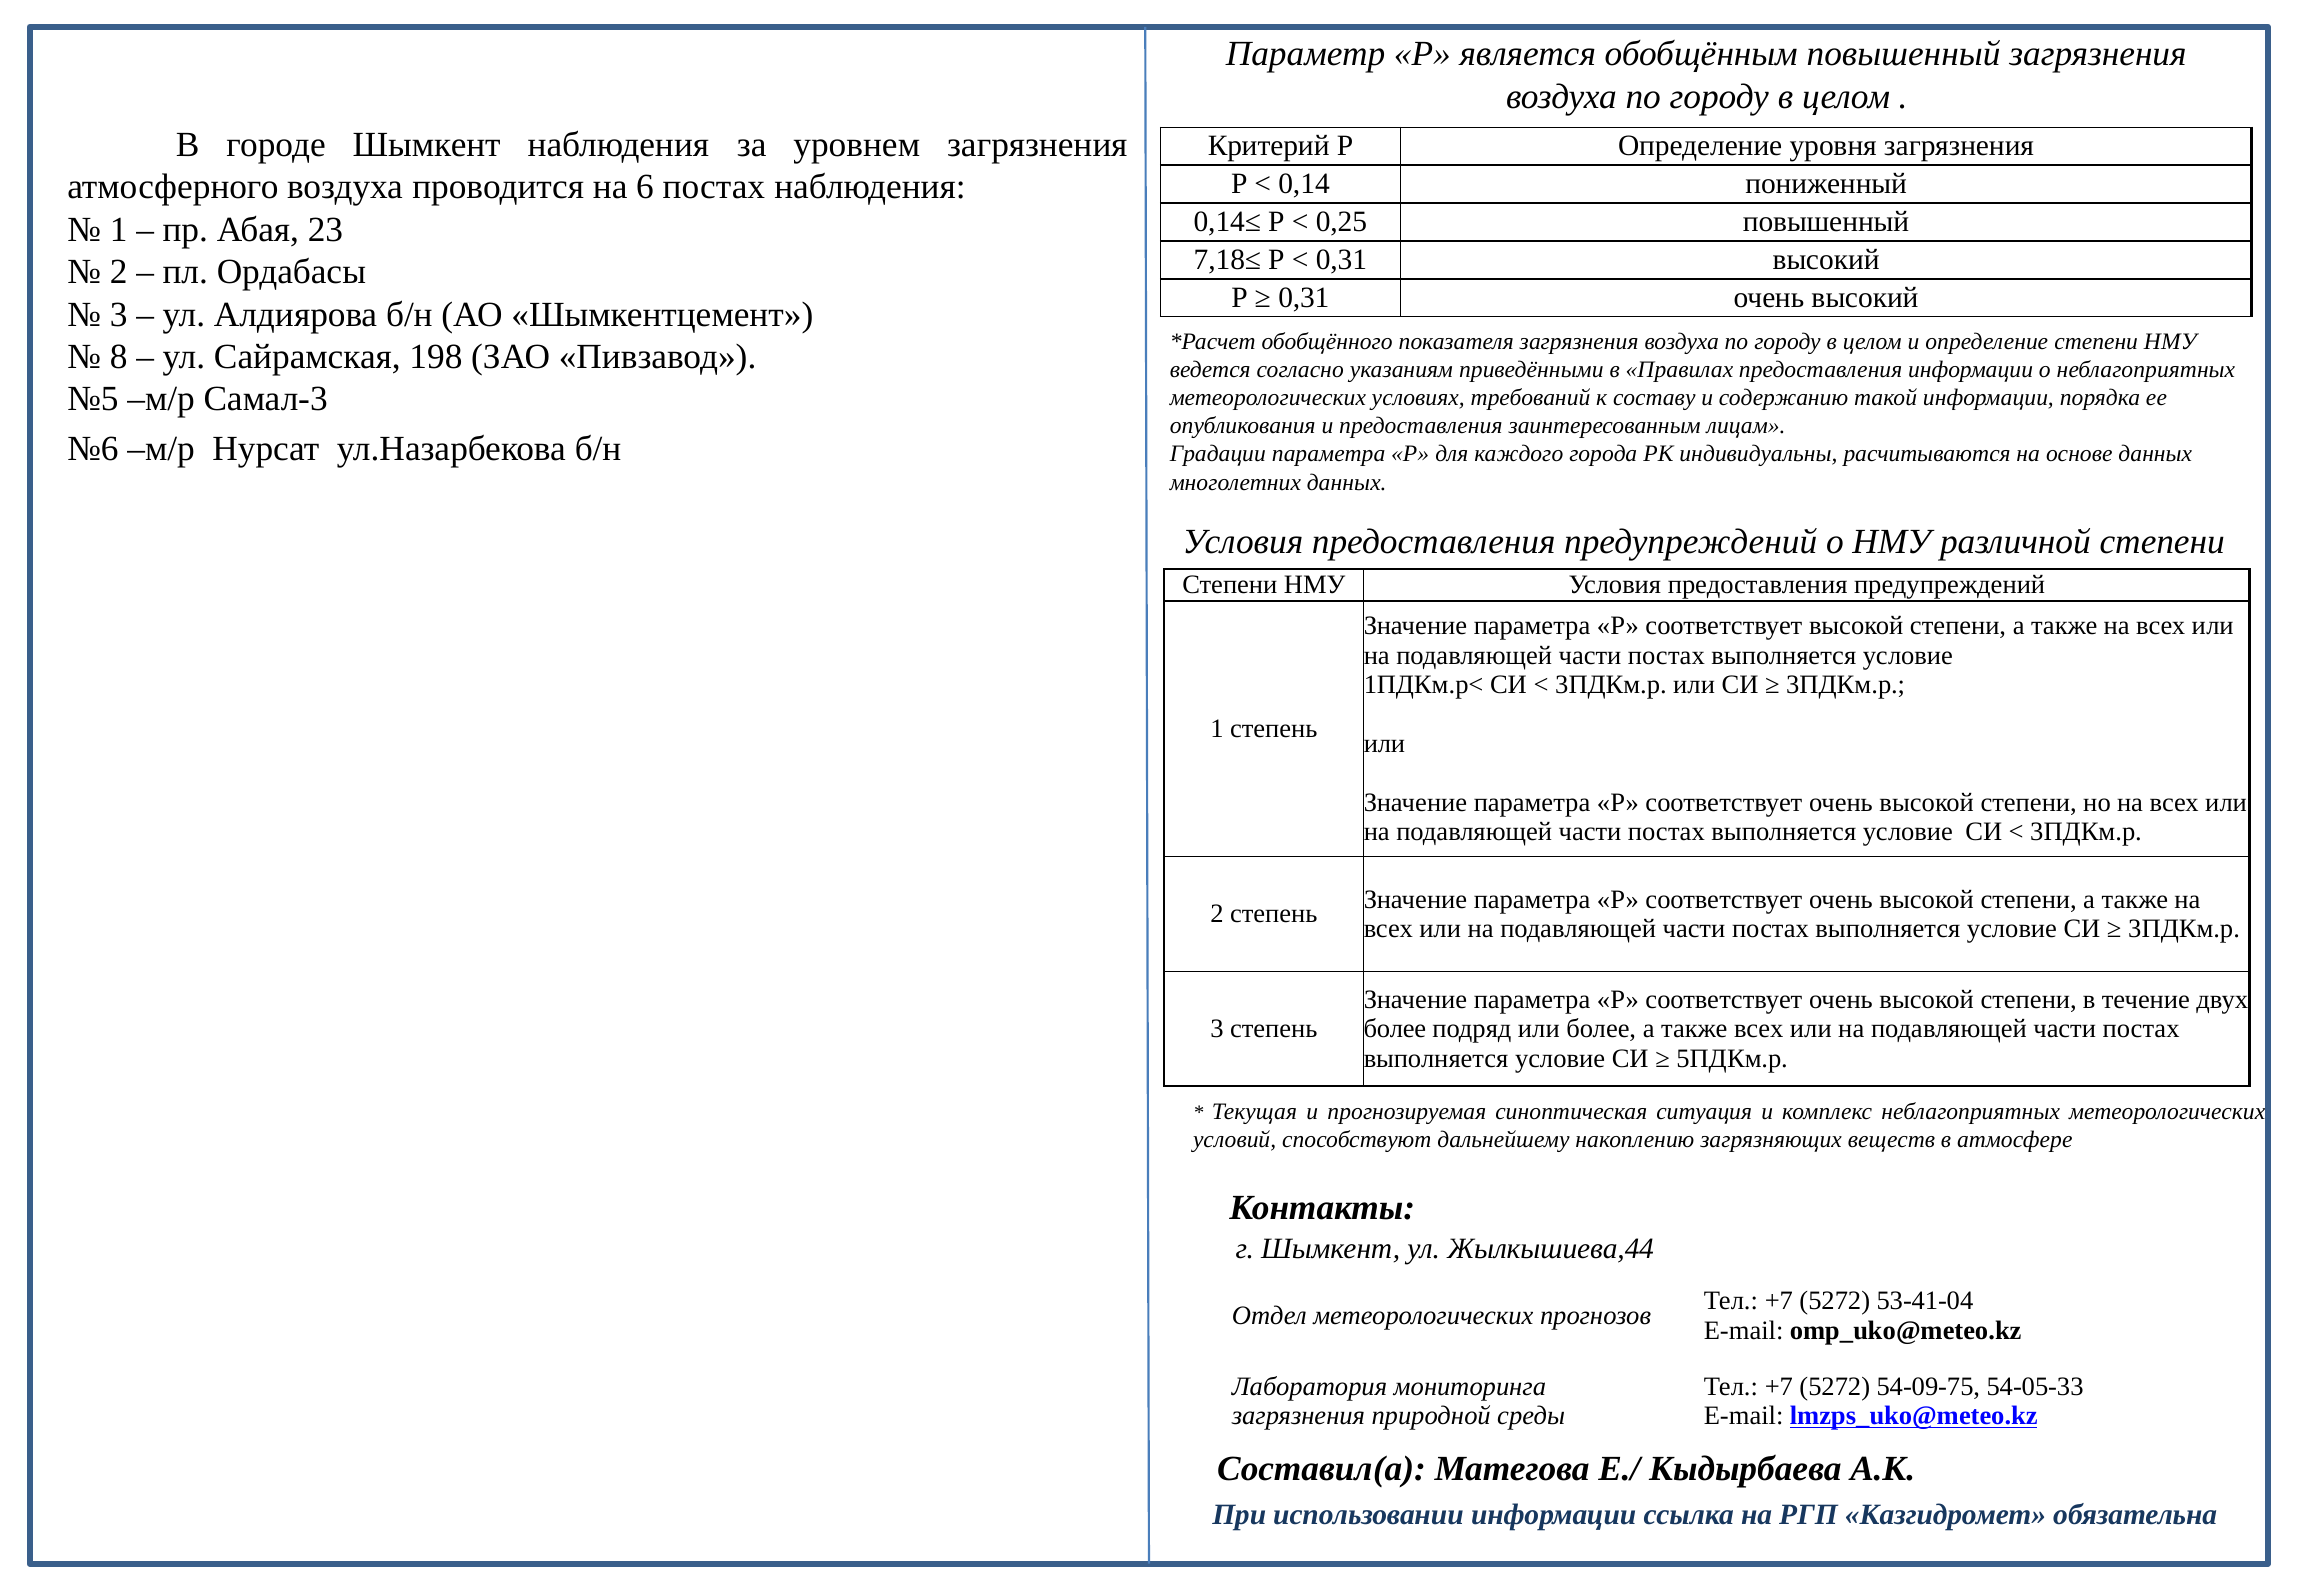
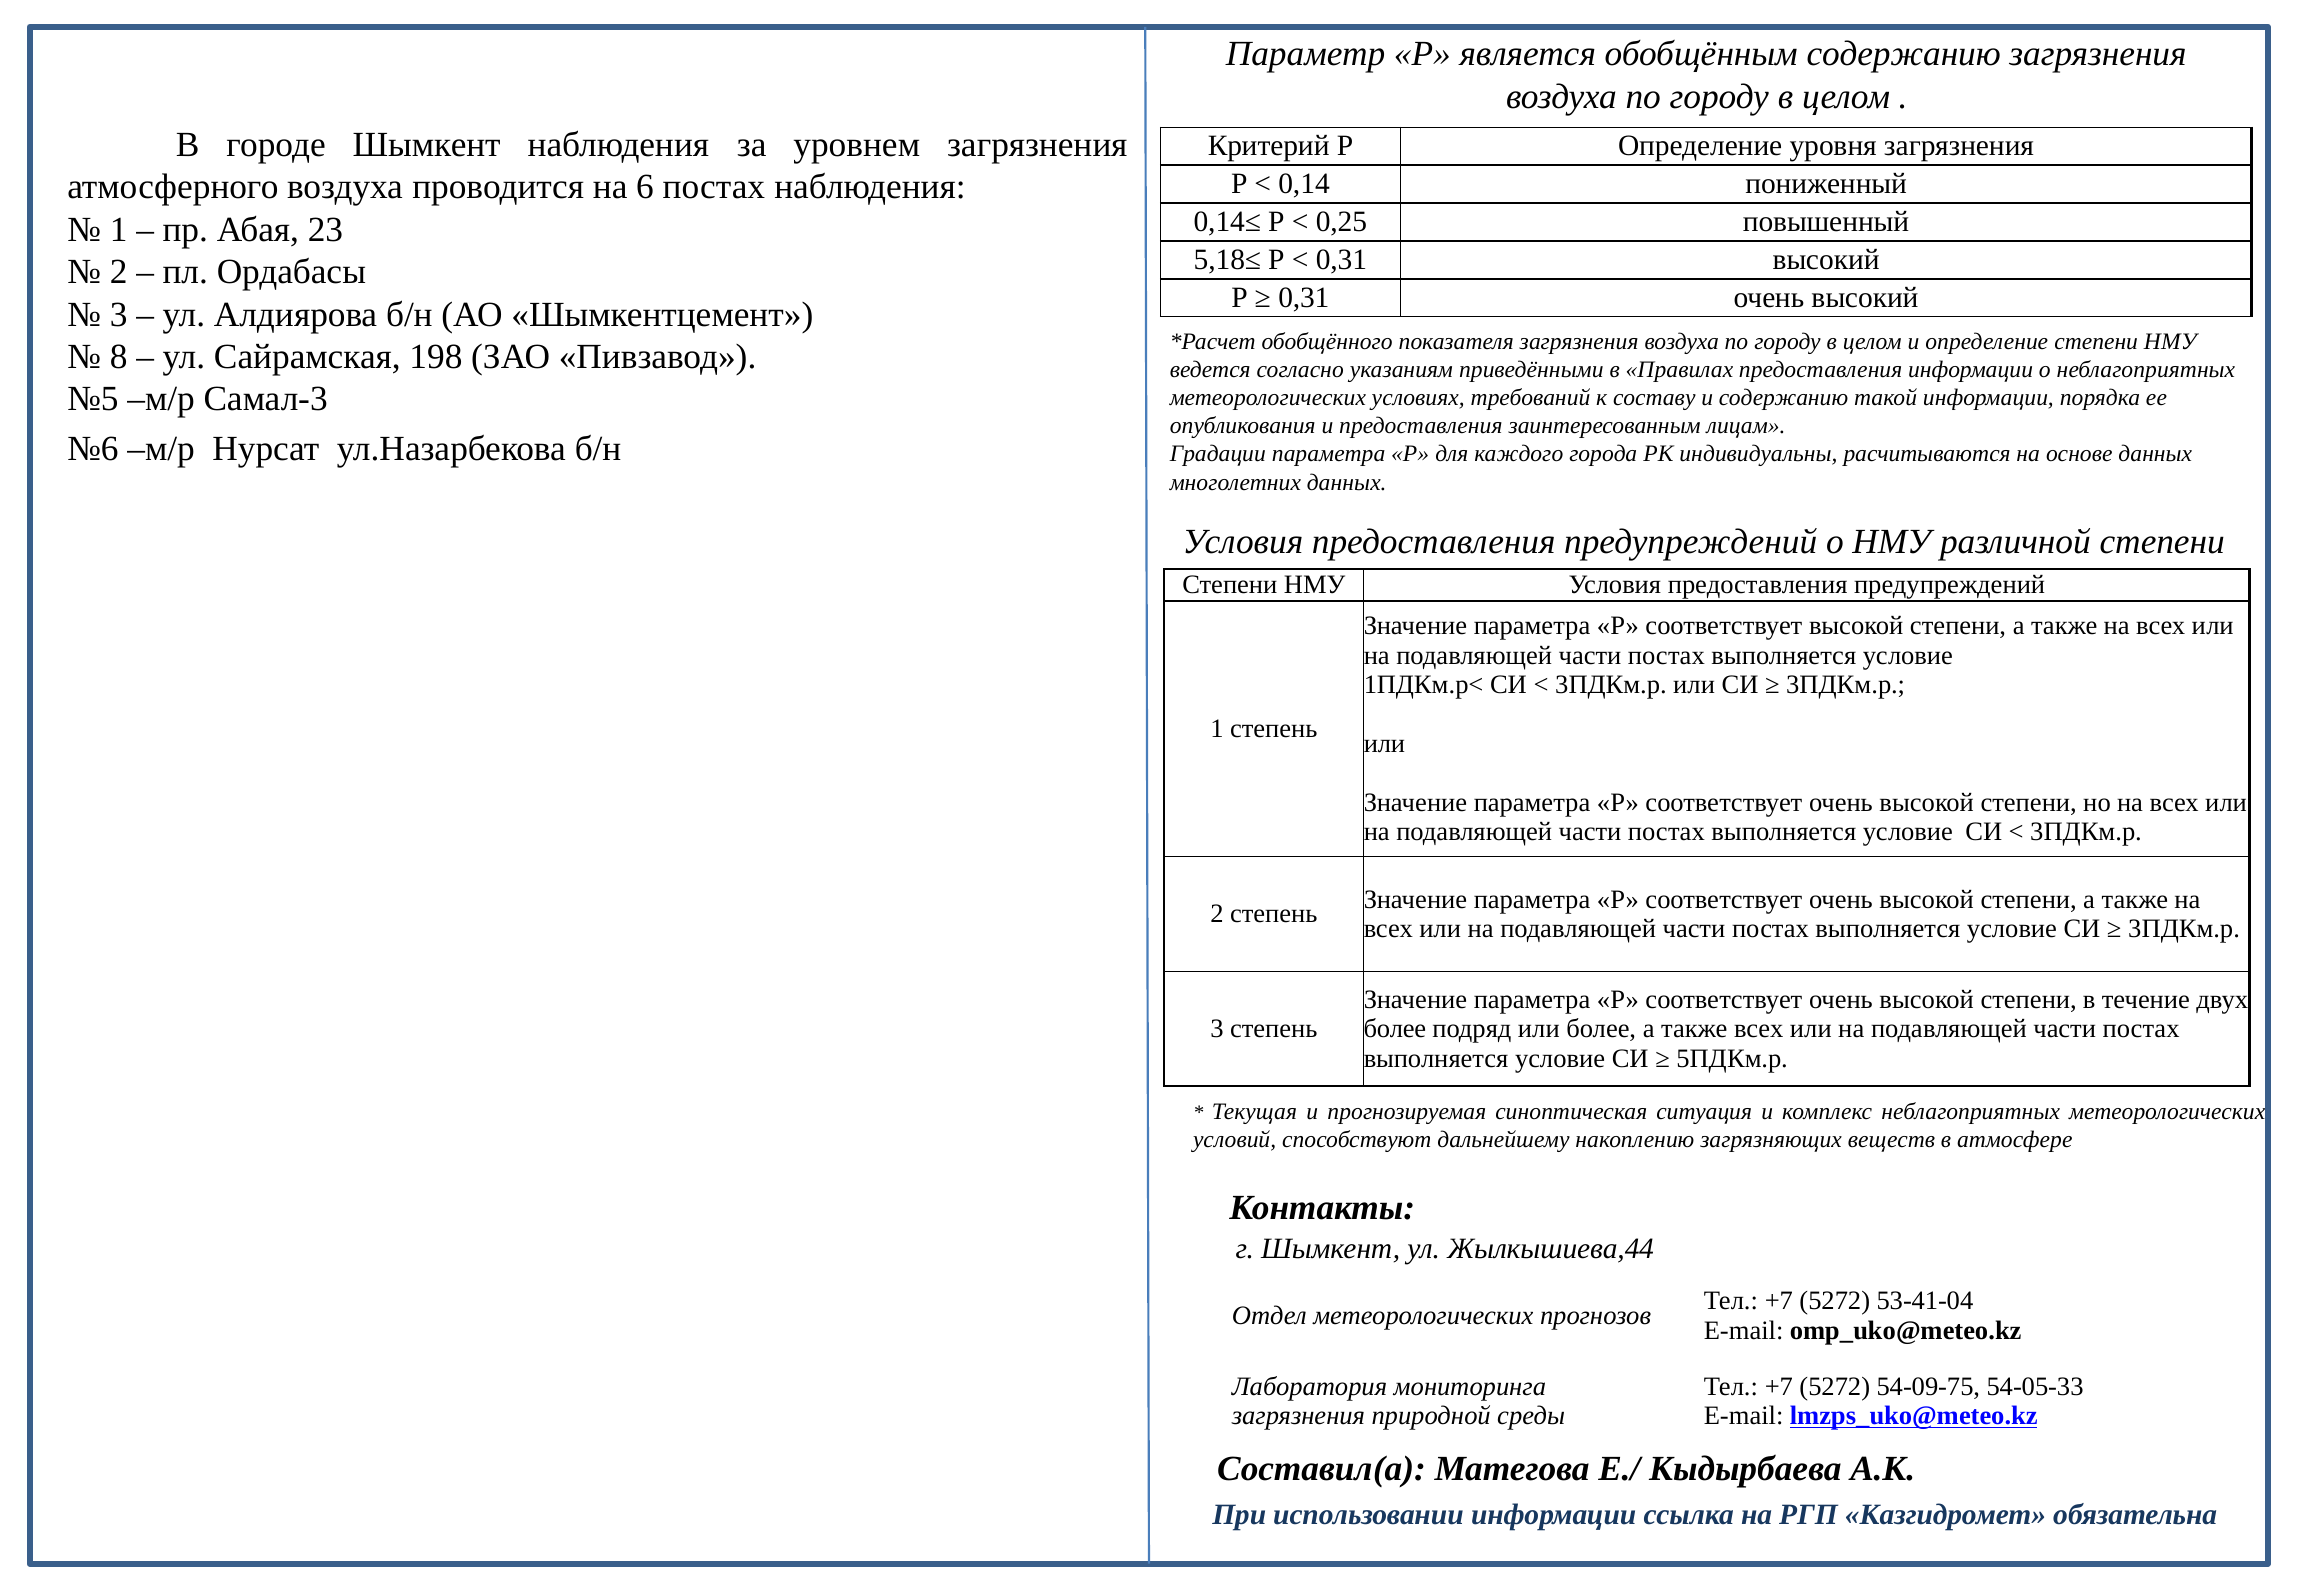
обобщённым повышенный: повышенный -> содержанию
7,18≤: 7,18≤ -> 5,18≤
